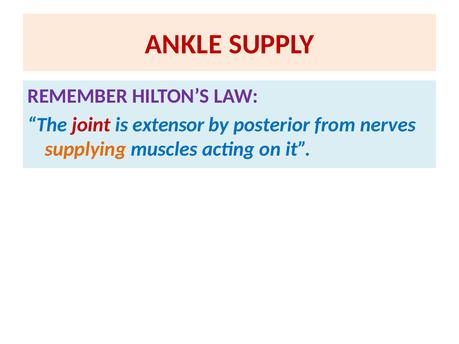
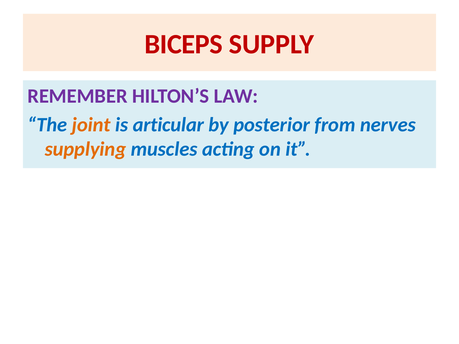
ANKLE: ANKLE -> BICEPS
joint colour: red -> orange
extensor: extensor -> articular
